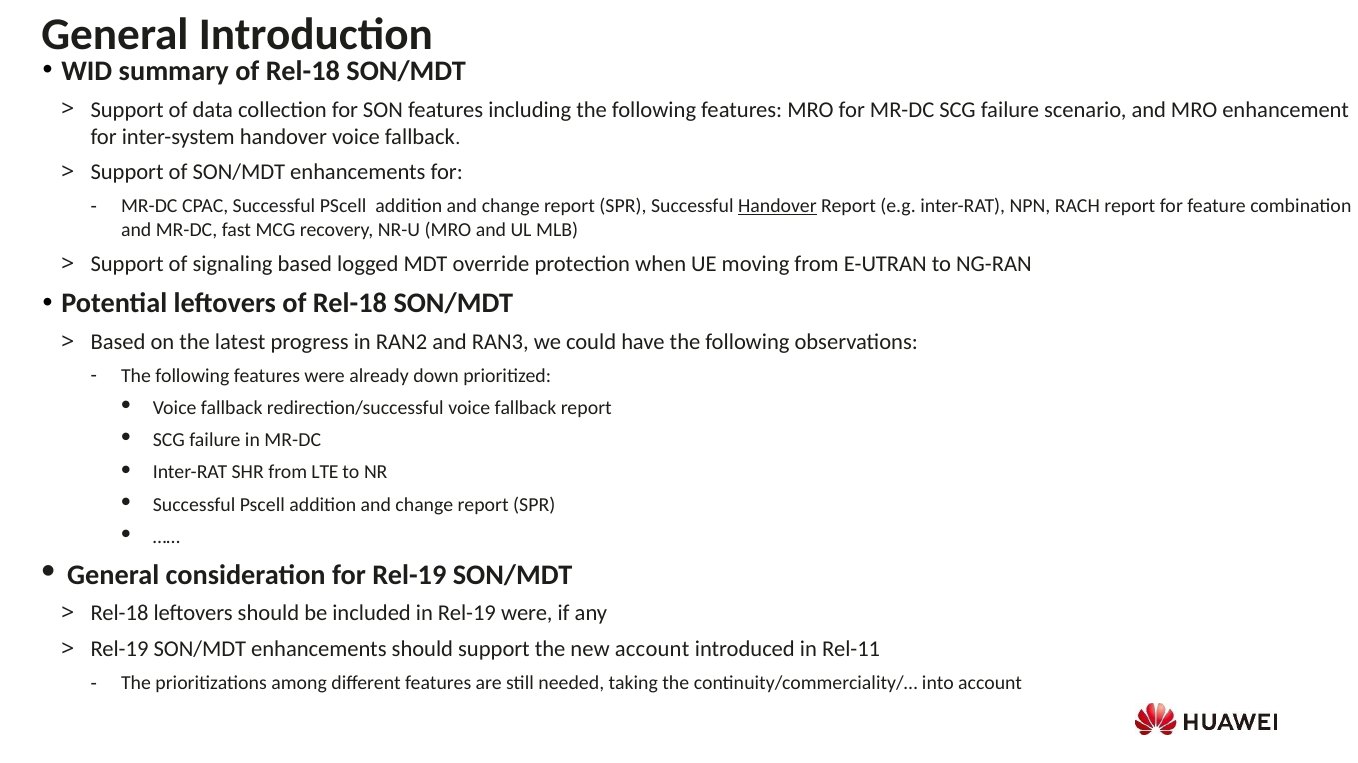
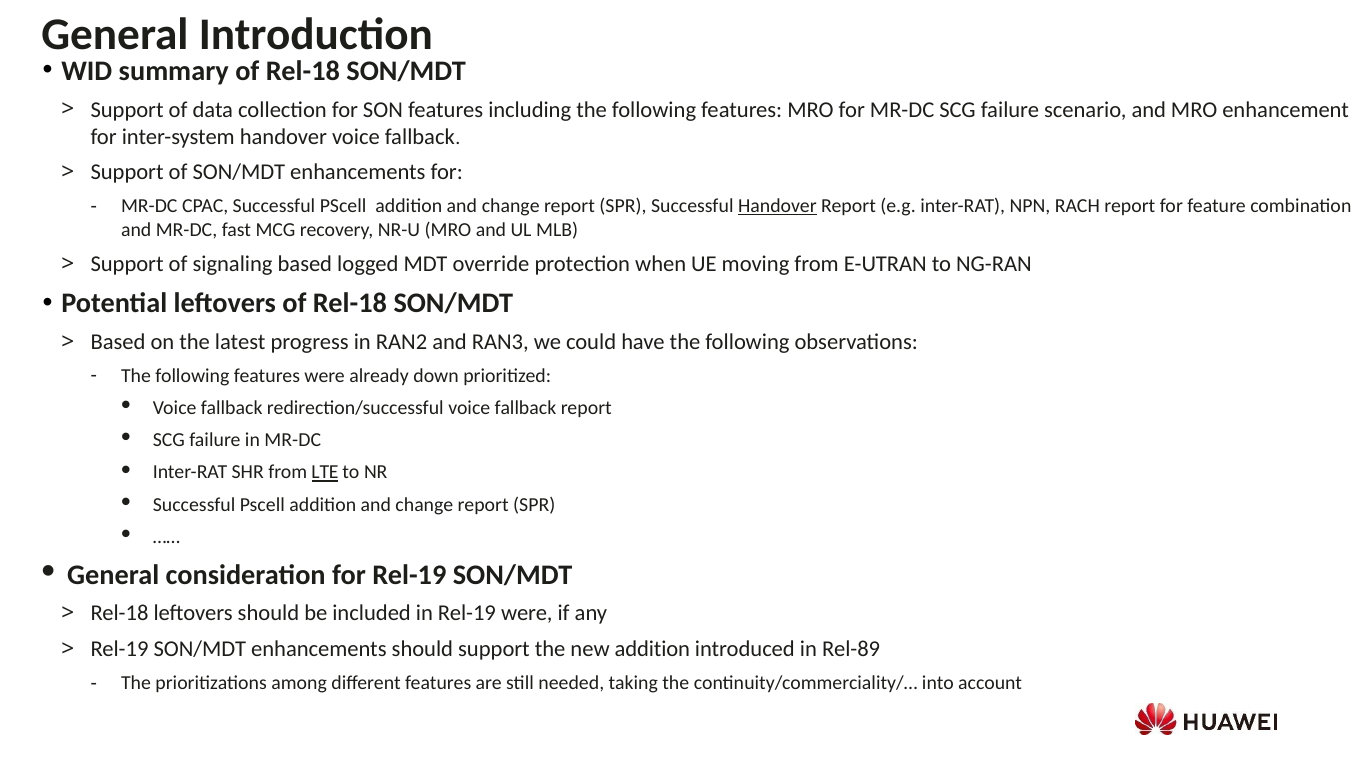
LTE underline: none -> present
new account: account -> addition
Rel-11: Rel-11 -> Rel-89
